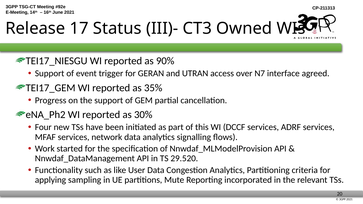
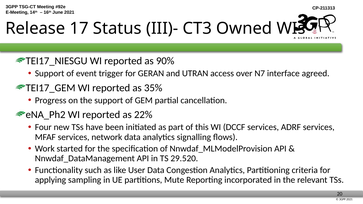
30%: 30% -> 22%
